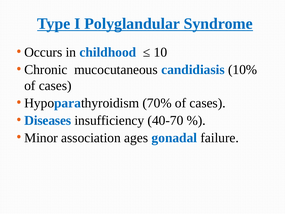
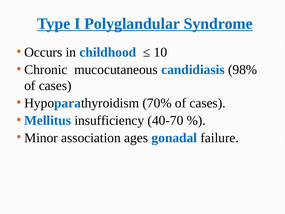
10%: 10% -> 98%
Diseases: Diseases -> Mellitus
